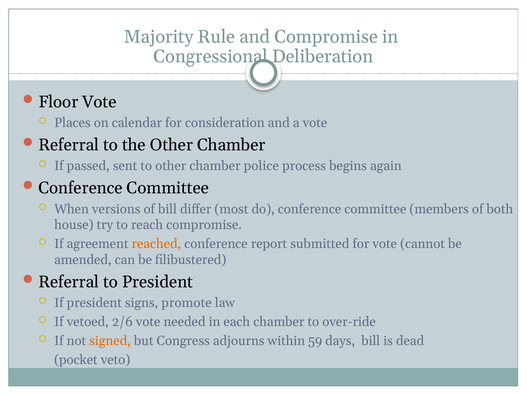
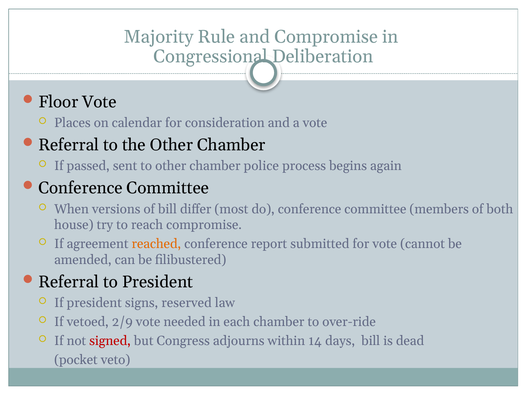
promote: promote -> reserved
2/6: 2/6 -> 2/9
signed colour: orange -> red
59: 59 -> 14
